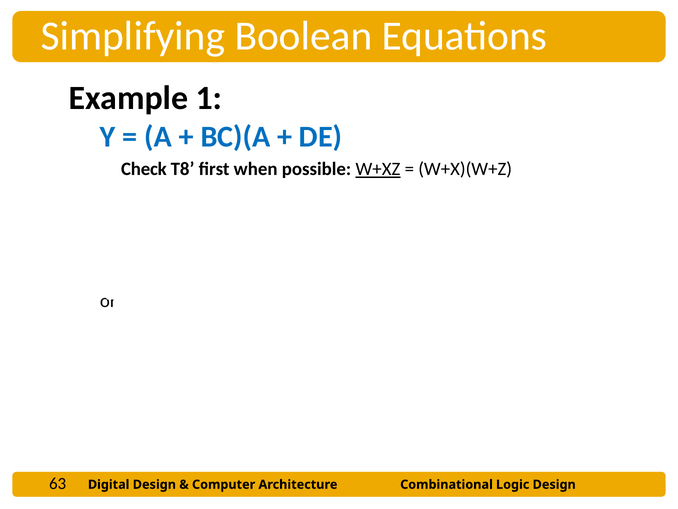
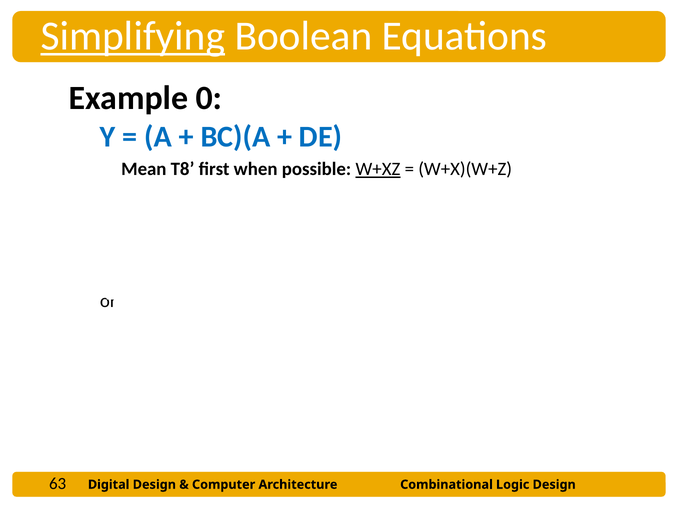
Simplifying underline: none -> present
1: 1 -> 0
Check: Check -> Mean
